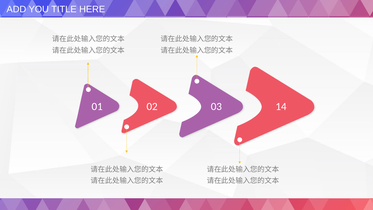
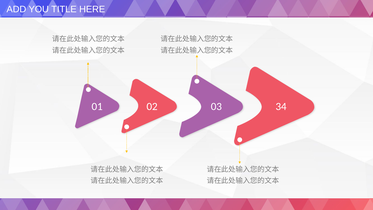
14: 14 -> 34
